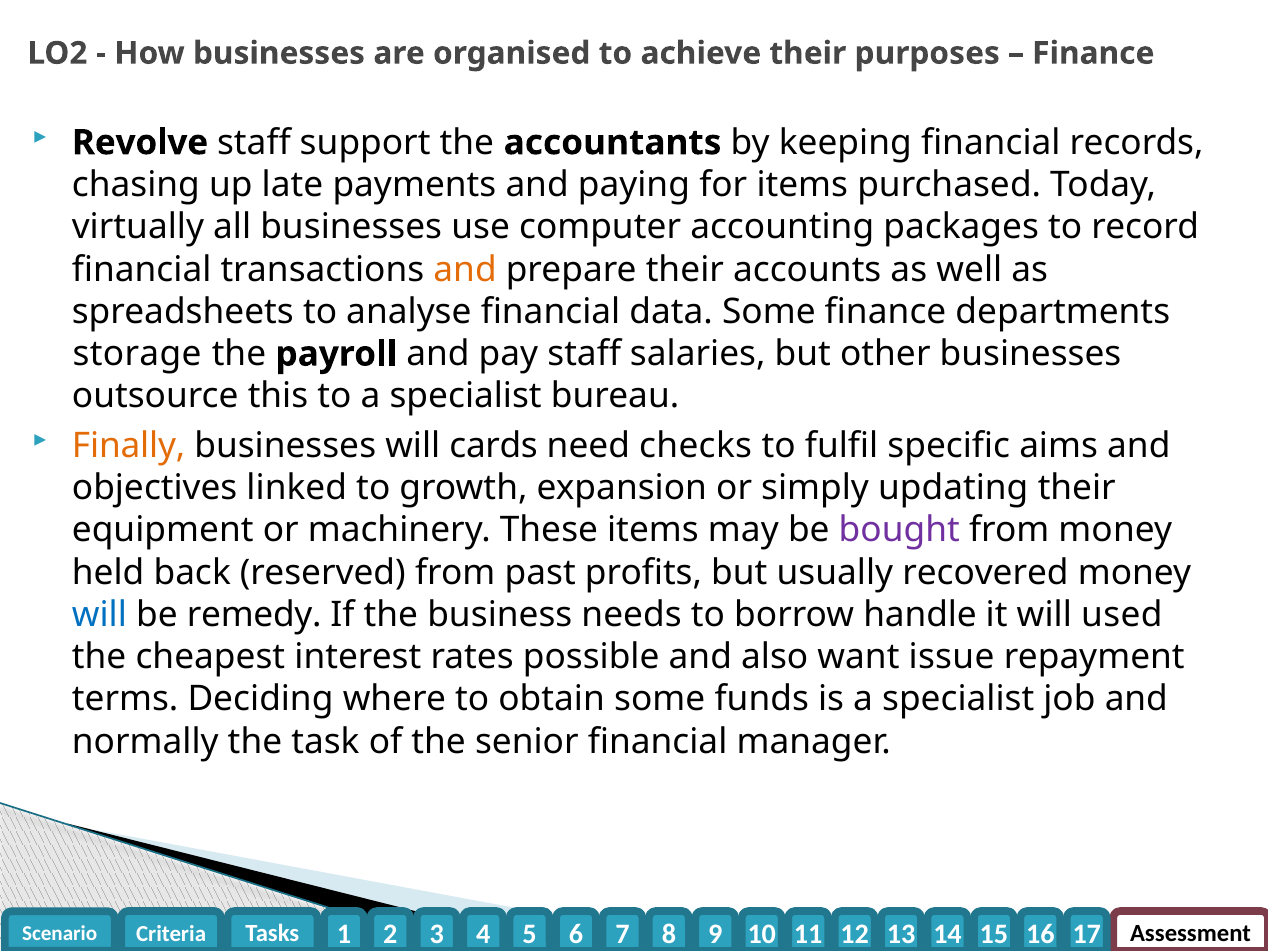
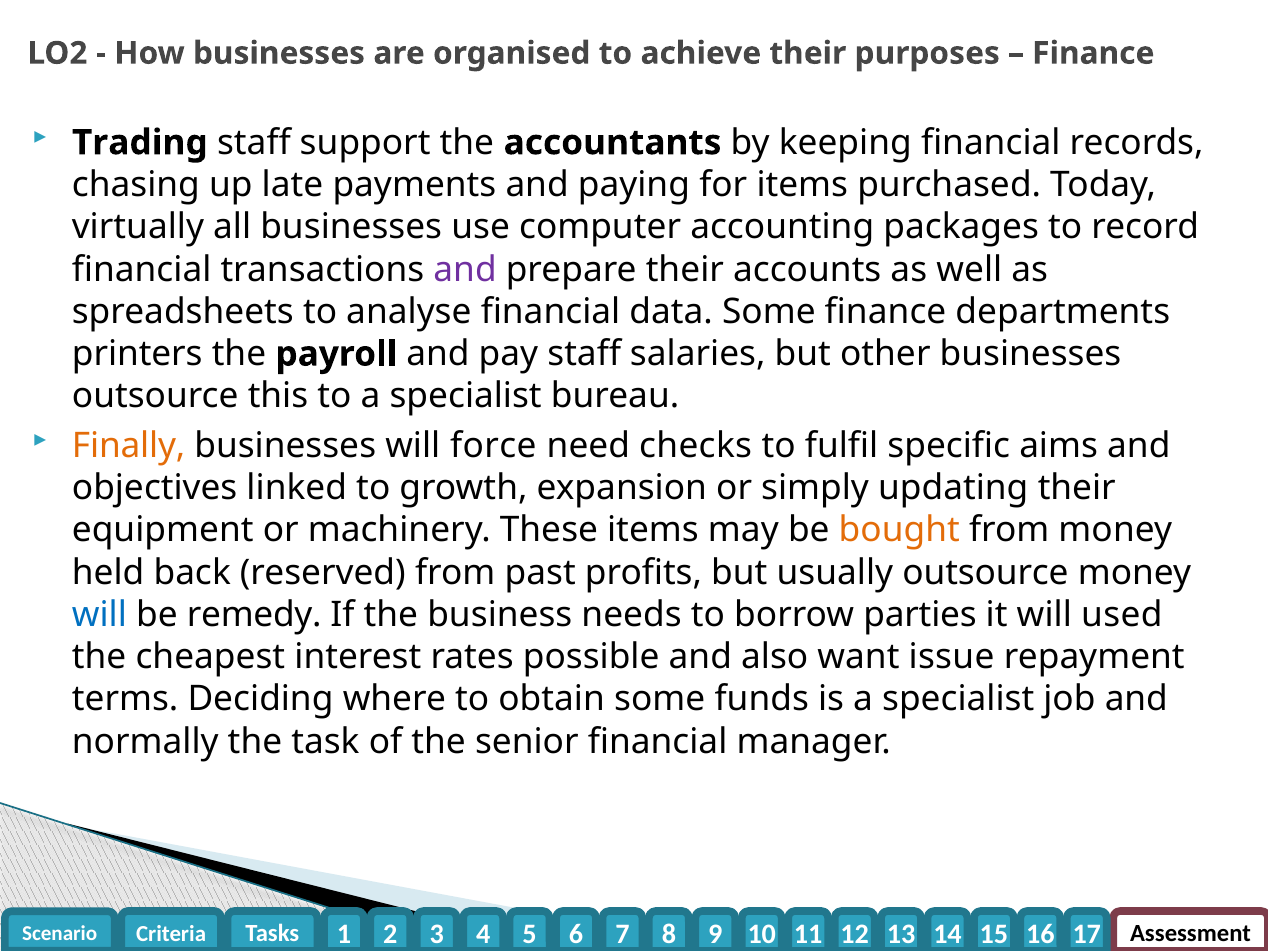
Revolve: Revolve -> Trading
and at (465, 269) colour: orange -> purple
storage: storage -> printers
cards: cards -> force
bought colour: purple -> orange
usually recovered: recovered -> outsource
handle: handle -> parties
